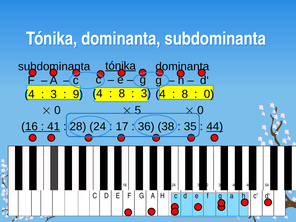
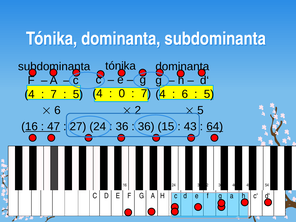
tónika at (121, 66) underline: present -> none
8 at (122, 94): 8 -> 0
3 at (146, 94): 3 -> 7
8 at (185, 94): 8 -> 6
0 at (209, 94): 0 -> 5
3 at (54, 94): 3 -> 7
9 at (78, 94): 9 -> 5
0 at (57, 110): 0 -> 6
5: 5 -> 2
0 at (200, 110): 0 -> 5
41: 41 -> 47
28 at (78, 126): 28 -> 27
17 at (122, 126): 17 -> 36
38: 38 -> 15
35: 35 -> 43
44: 44 -> 64
